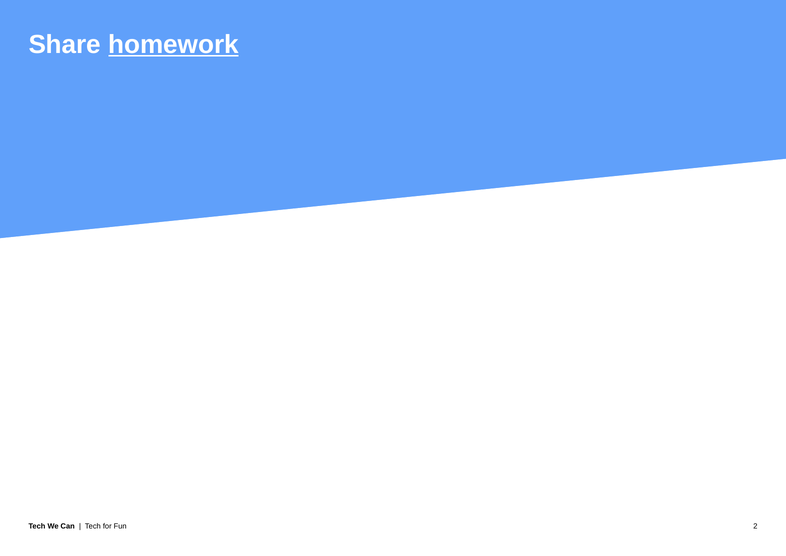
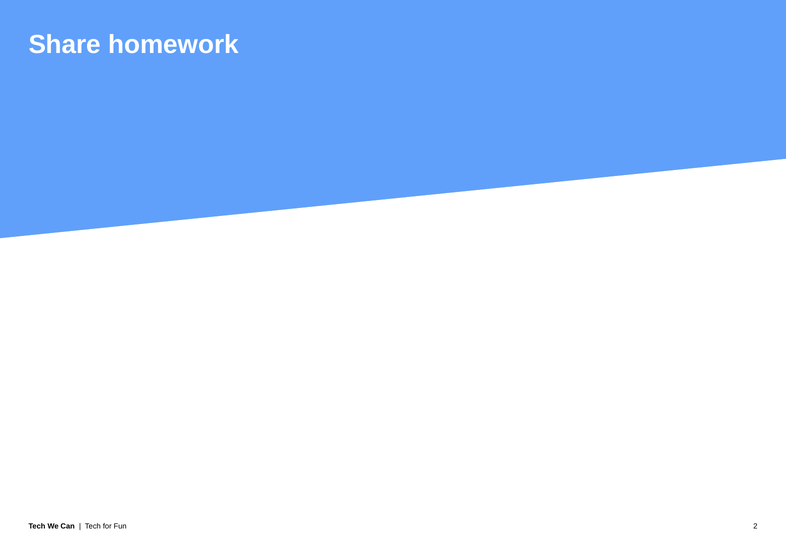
homework underline: present -> none
